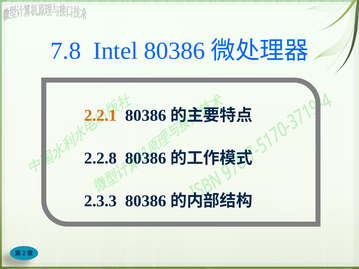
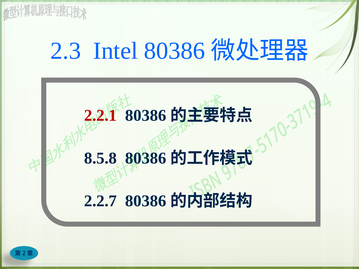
7.8: 7.8 -> 2.3
2.2.1 colour: orange -> red
2.2.8: 2.2.8 -> 8.5.8
2.3.3: 2.3.3 -> 2.2.7
